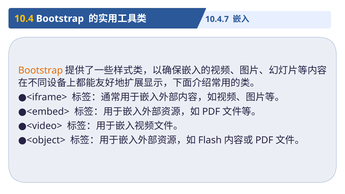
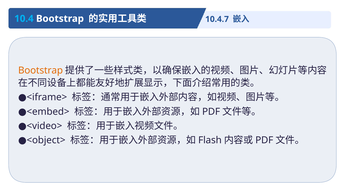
10.4 colour: yellow -> light blue
